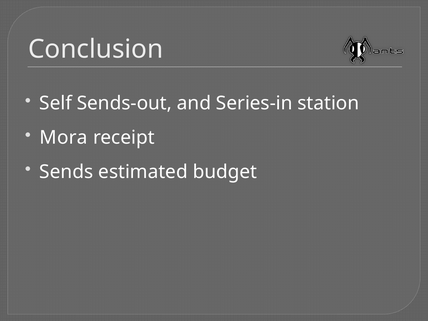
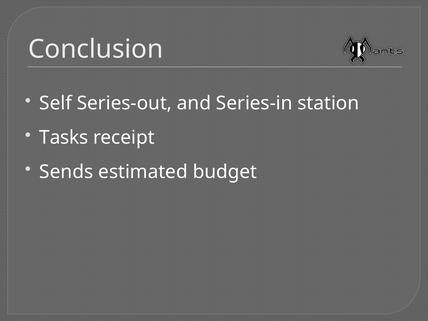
Sends-out: Sends-out -> Series-out
Mora: Mora -> Tasks
